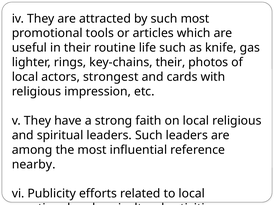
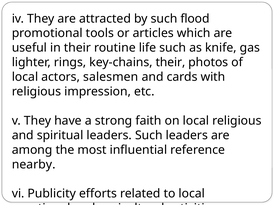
such most: most -> flood
strongest: strongest -> salesmen
